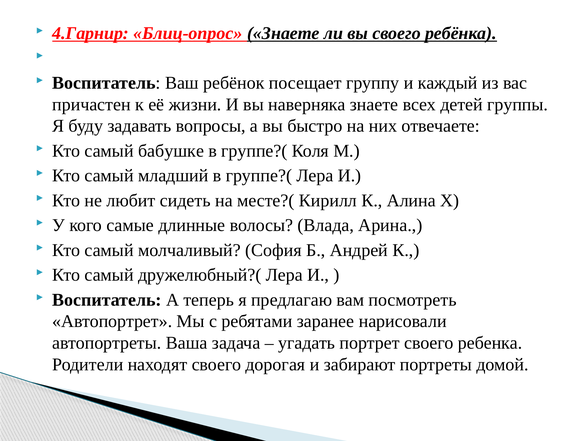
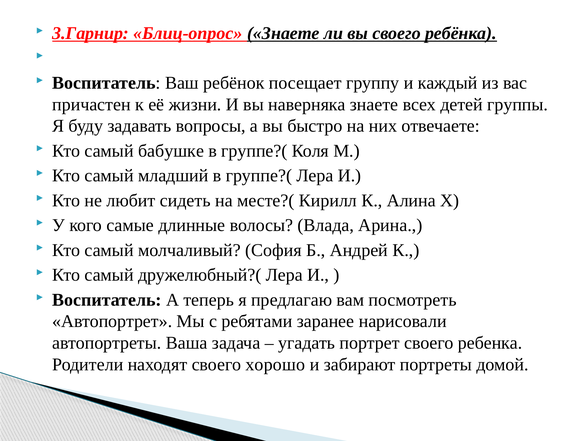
4.Гарнир: 4.Гарнир -> 3.Гарнир
дорогая: дорогая -> хорошо
